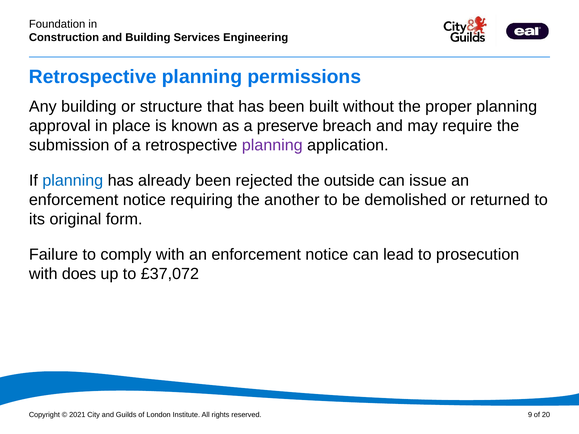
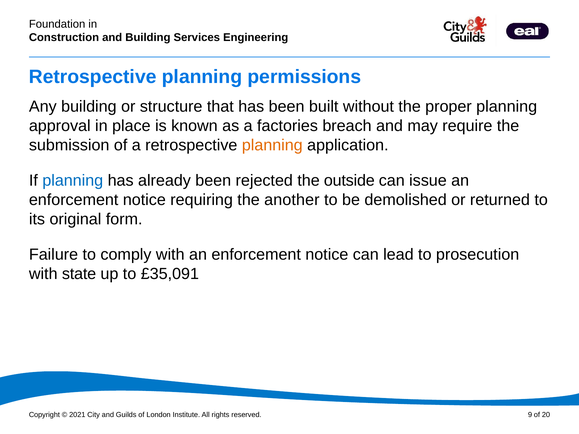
preserve: preserve -> factories
planning at (272, 145) colour: purple -> orange
does: does -> state
£37,072: £37,072 -> £35,091
